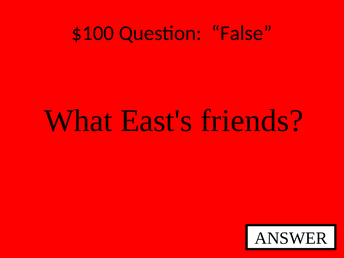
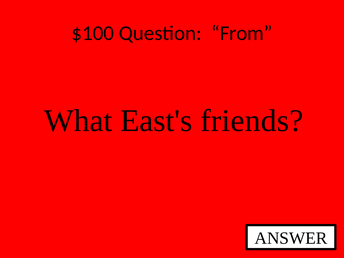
False: False -> From
